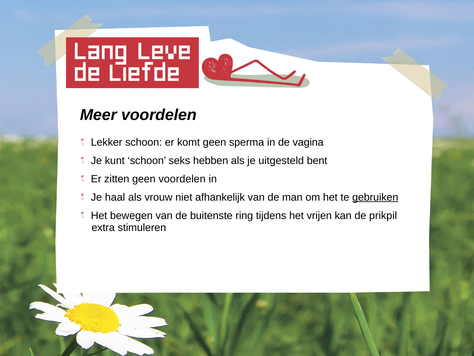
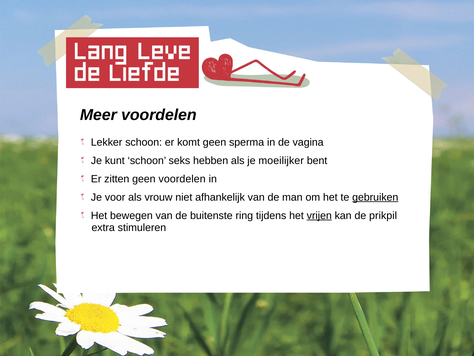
uitgesteld: uitgesteld -> moeilijker
haal: haal -> voor
vrijen underline: none -> present
